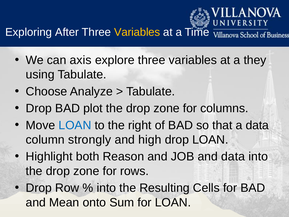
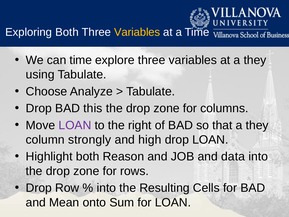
Exploring After: After -> Both
can axis: axis -> time
plot: plot -> this
LOAN at (75, 125) colour: blue -> purple
that a data: data -> they
